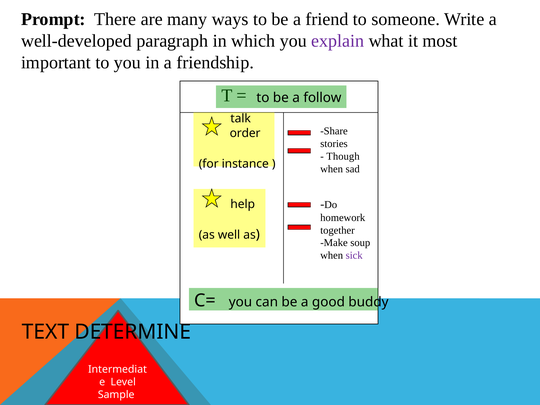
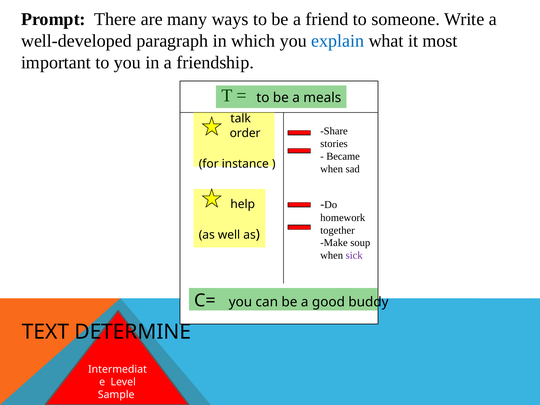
explain colour: purple -> blue
follow: follow -> meals
Though: Though -> Became
